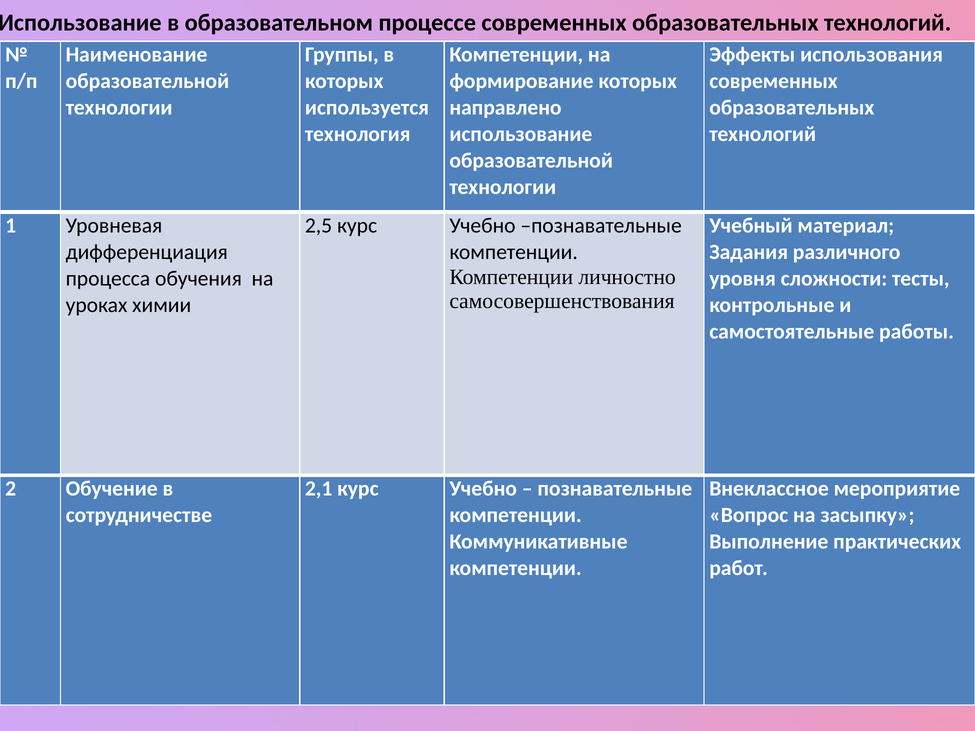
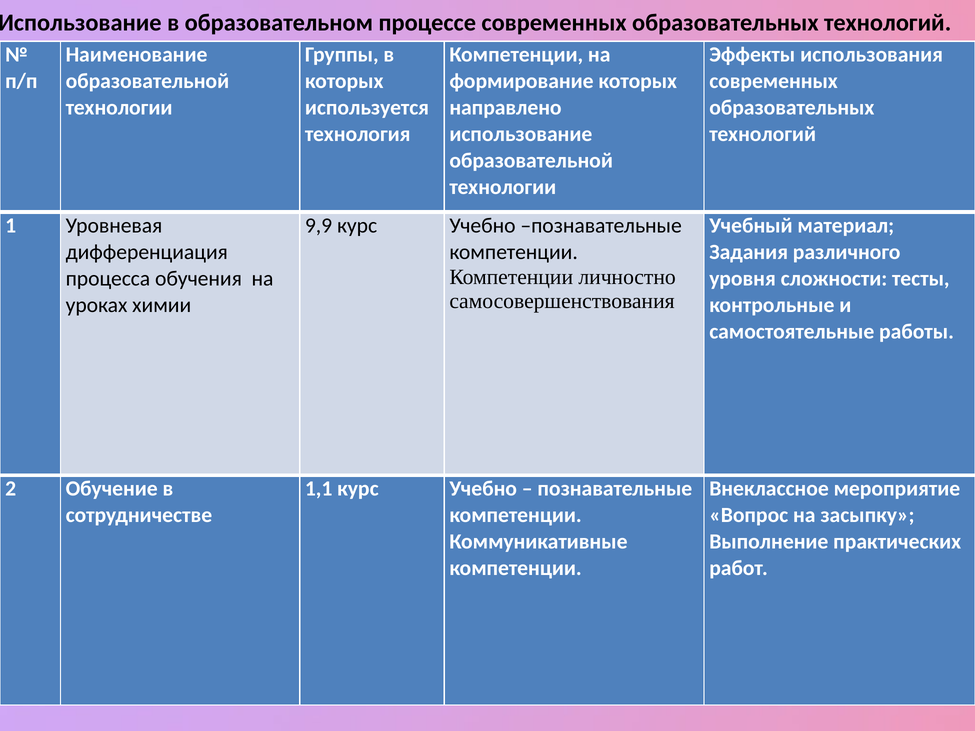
2,5: 2,5 -> 9,9
2,1: 2,1 -> 1,1
